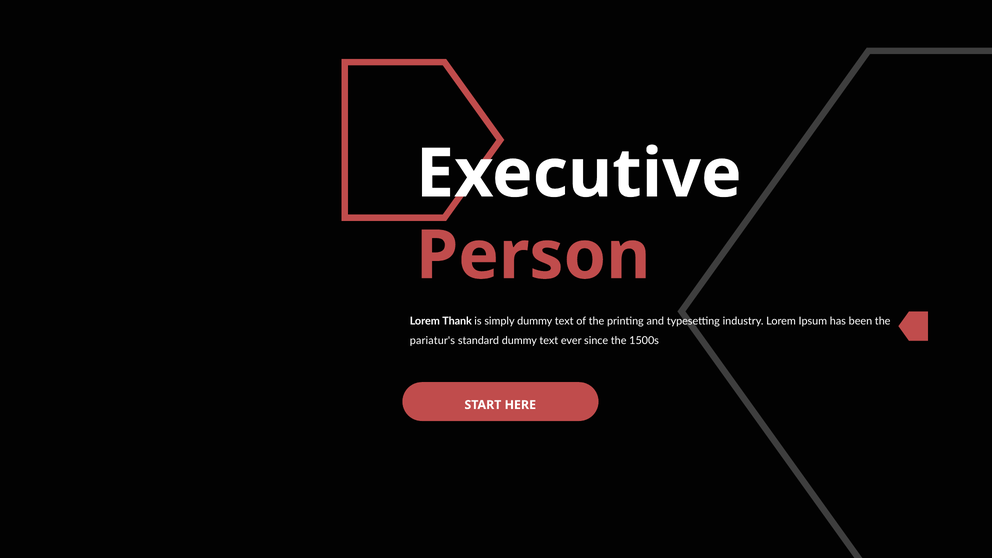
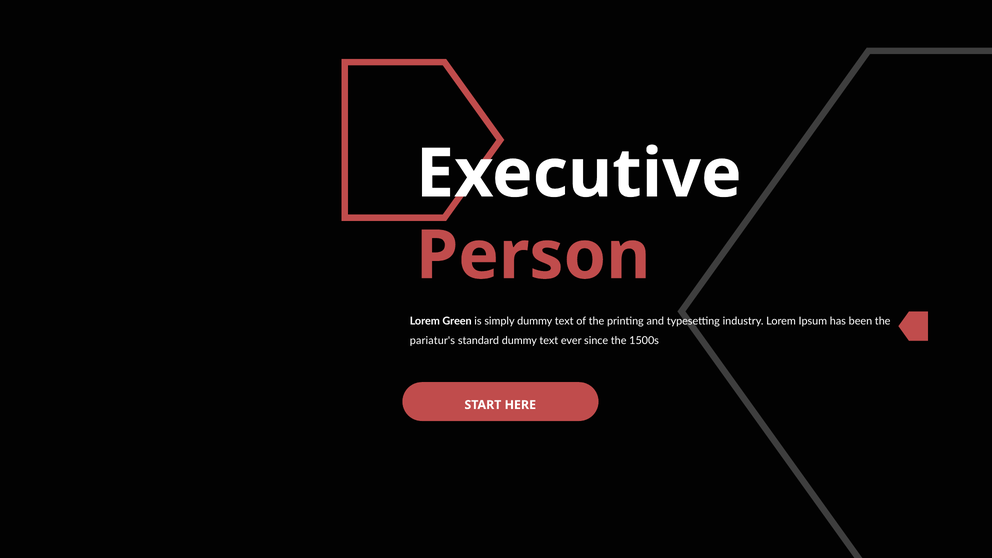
Thank: Thank -> Green
